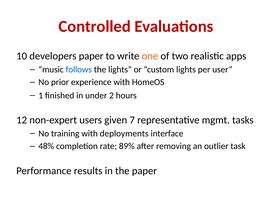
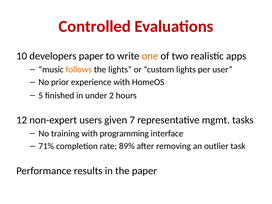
follows colour: blue -> orange
1: 1 -> 5
deployments: deployments -> programming
48%: 48% -> 71%
